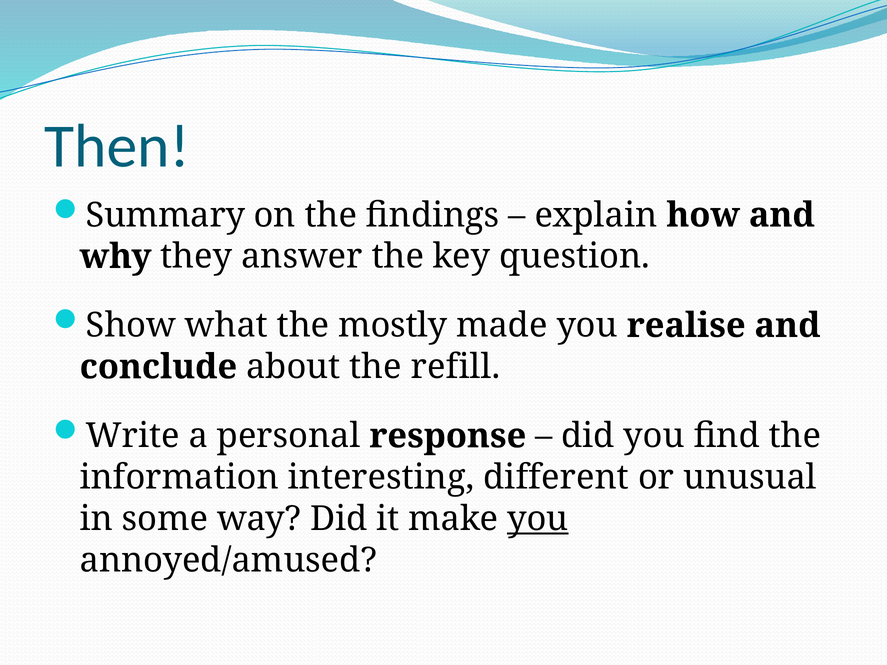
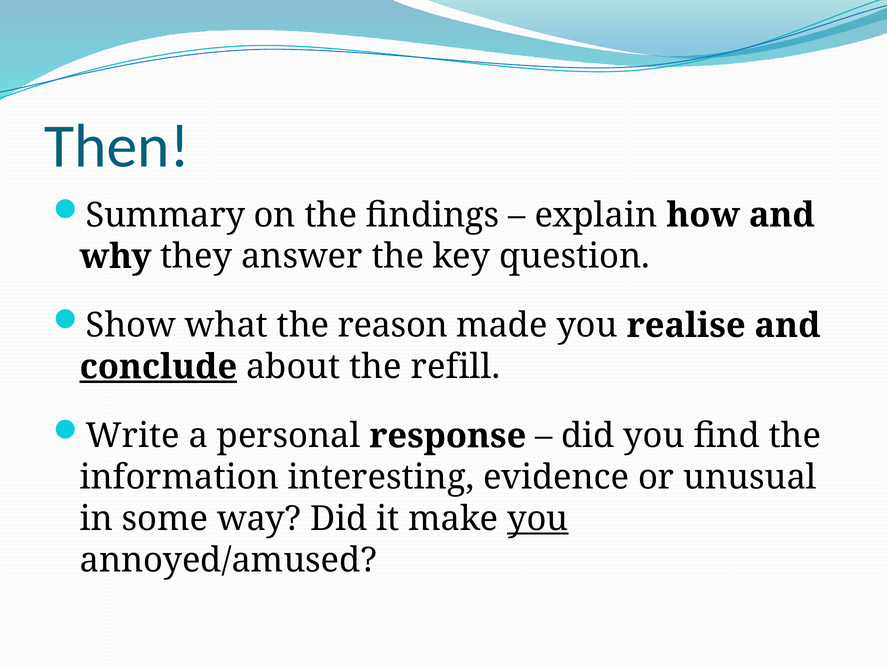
mostly: mostly -> reason
conclude underline: none -> present
different: different -> evidence
